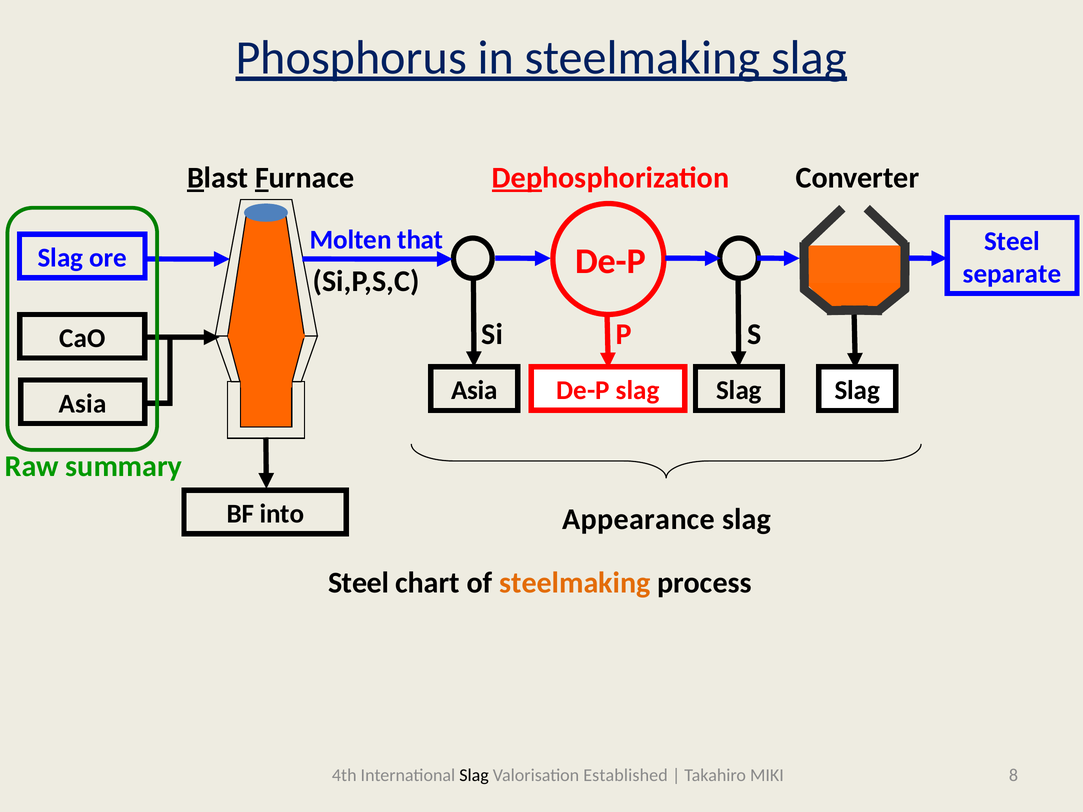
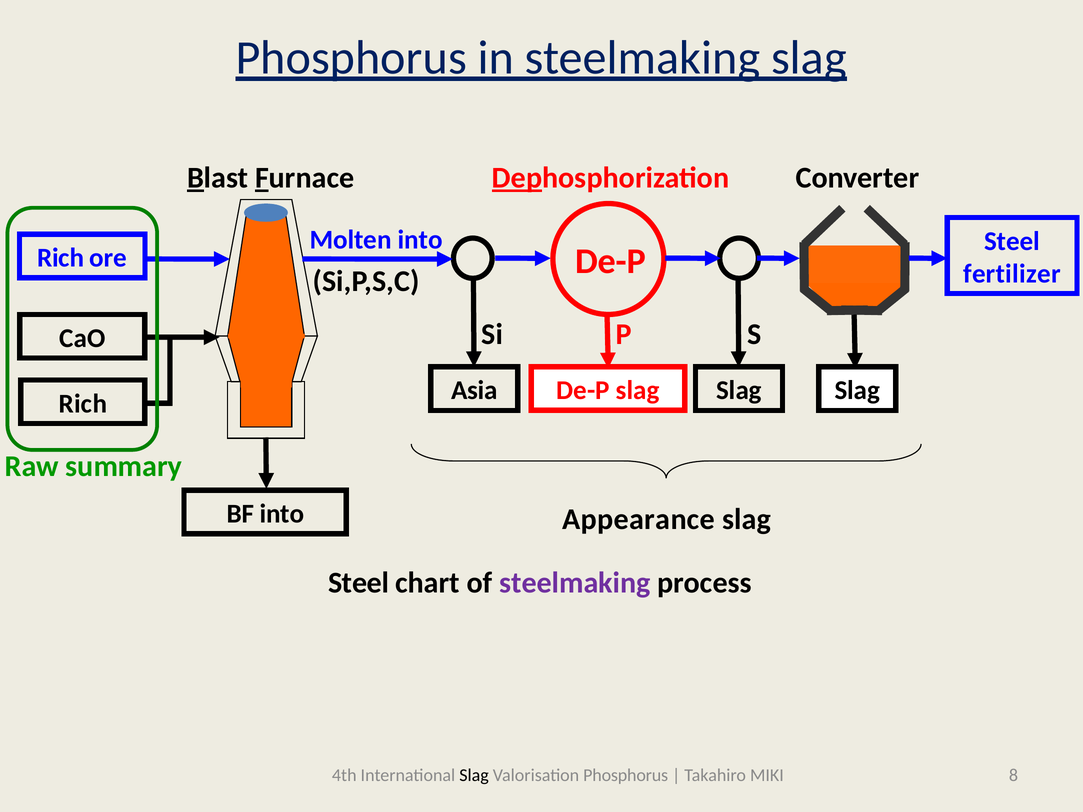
Molten that: that -> into
Slag at (60, 258): Slag -> Rich
separate: separate -> fertilizer
Asia at (83, 404): Asia -> Rich
steelmaking at (575, 583) colour: orange -> purple
Valorisation Established: Established -> Phosphorus
